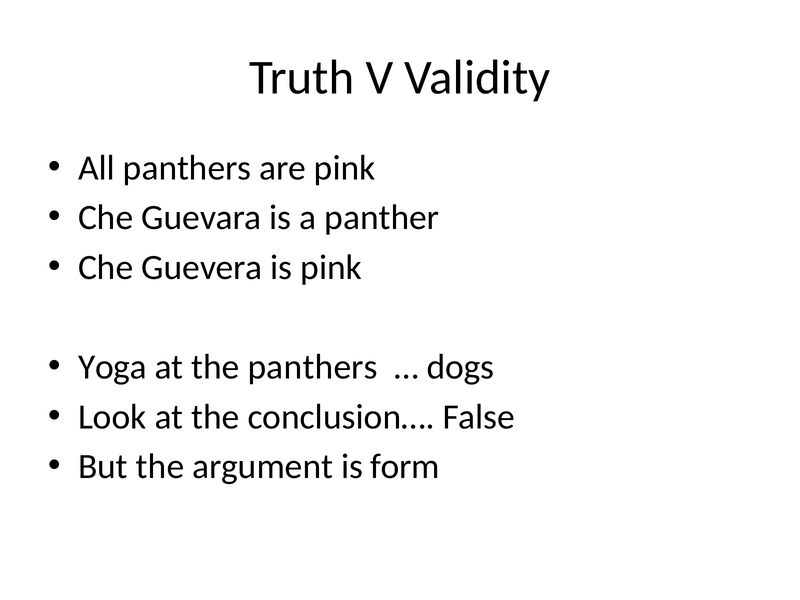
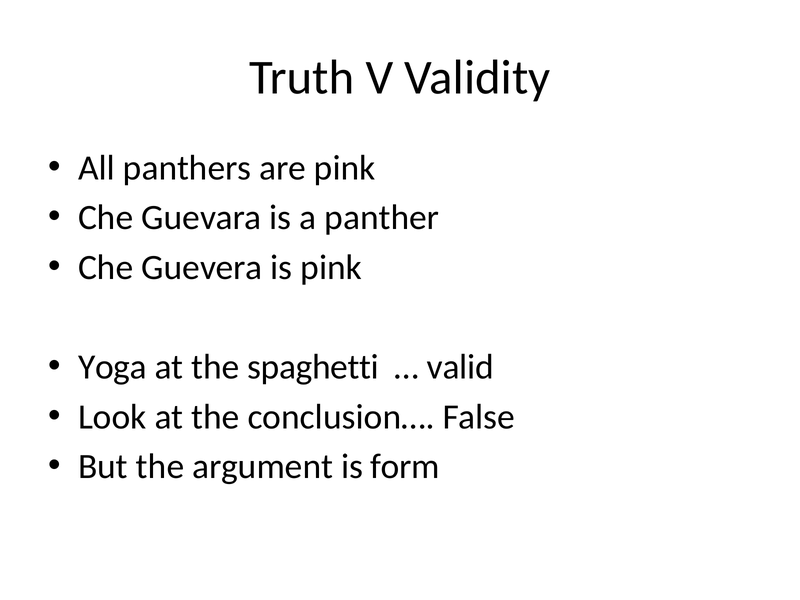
the panthers: panthers -> spaghetti
dogs: dogs -> valid
